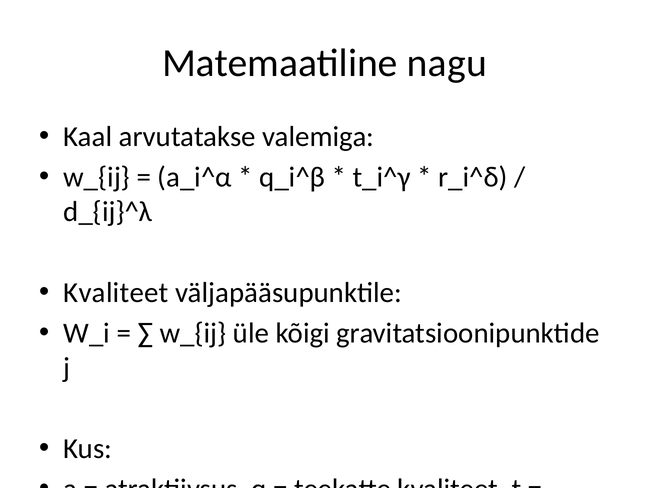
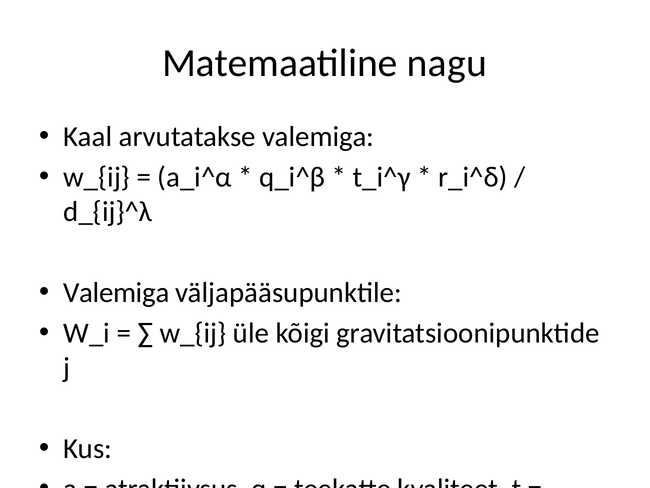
Kvaliteet at (116, 292): Kvaliteet -> Valemiga
